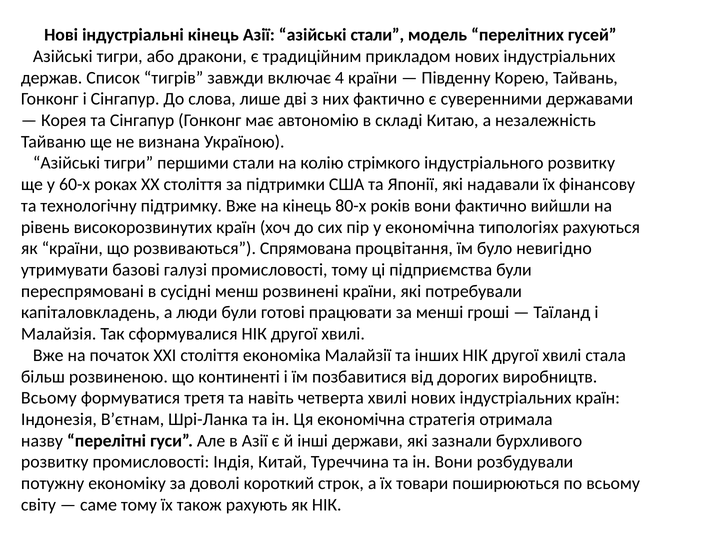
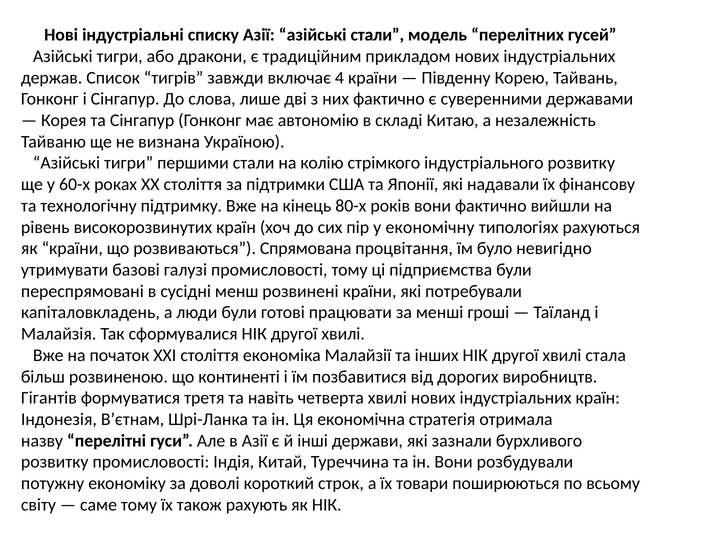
індустріальні кінець: кінець -> списку
у економічна: економічна -> економічну
Всьому at (49, 398): Всьому -> Гігантів
